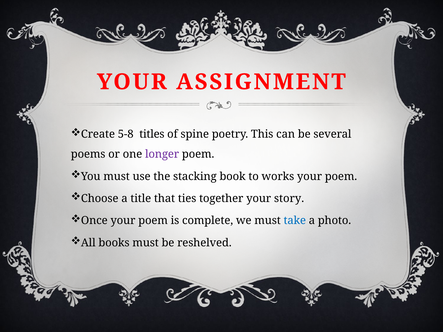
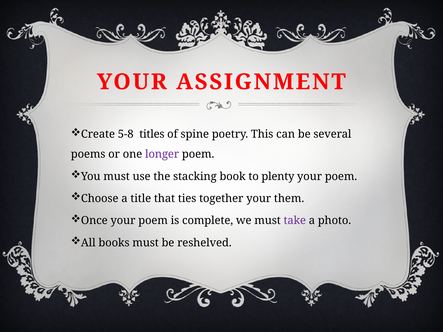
works: works -> plenty
story: story -> them
take colour: blue -> purple
